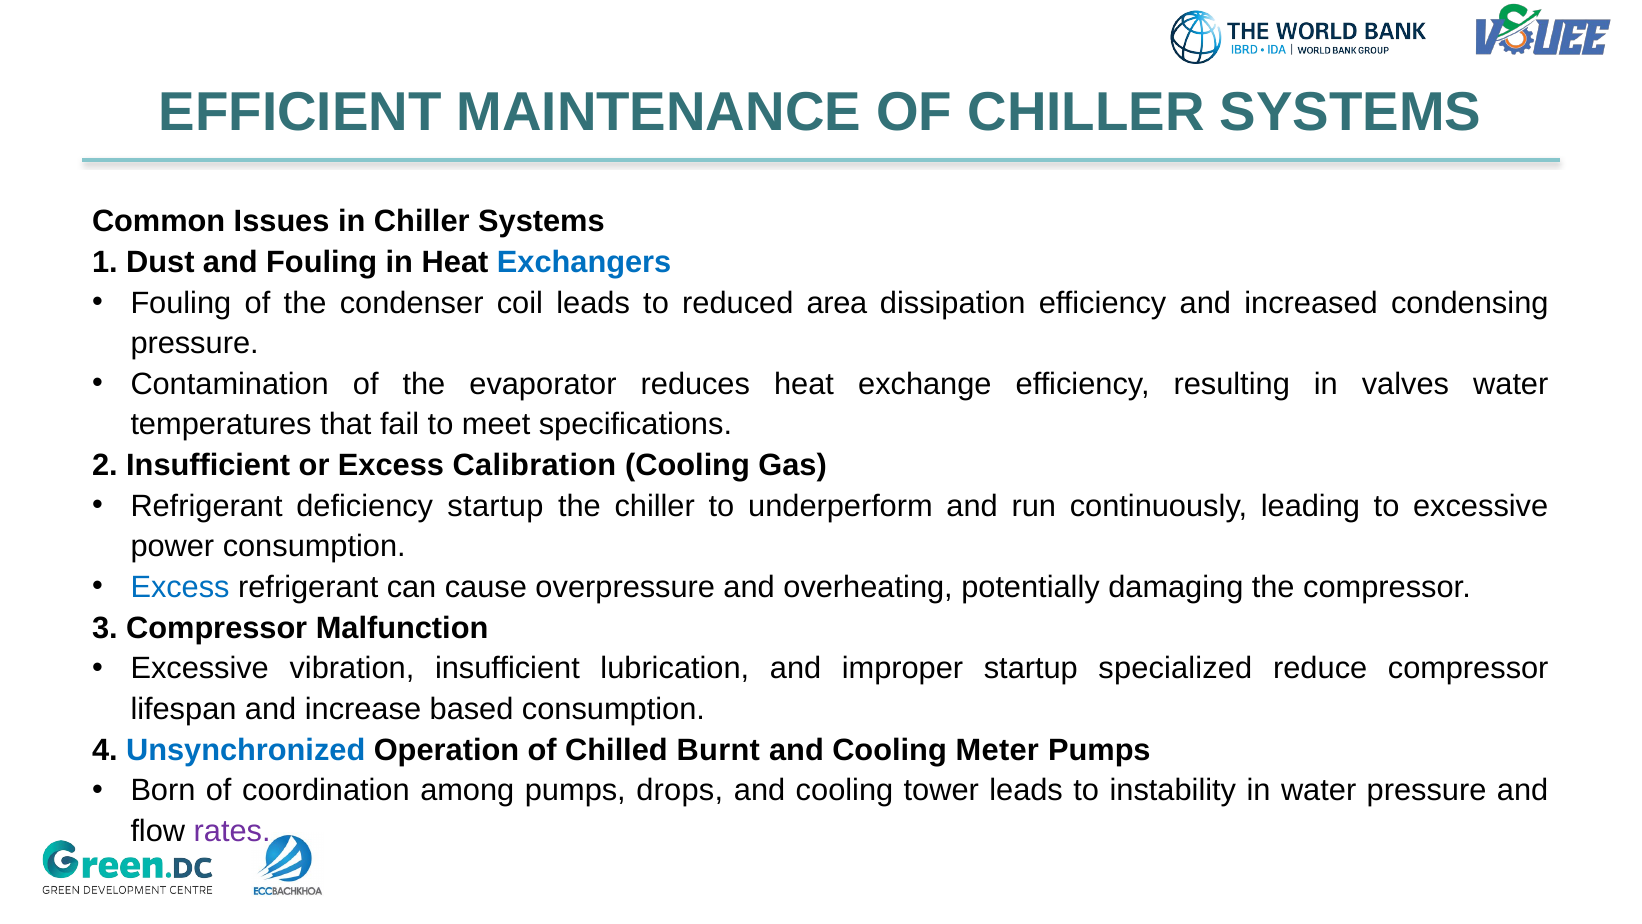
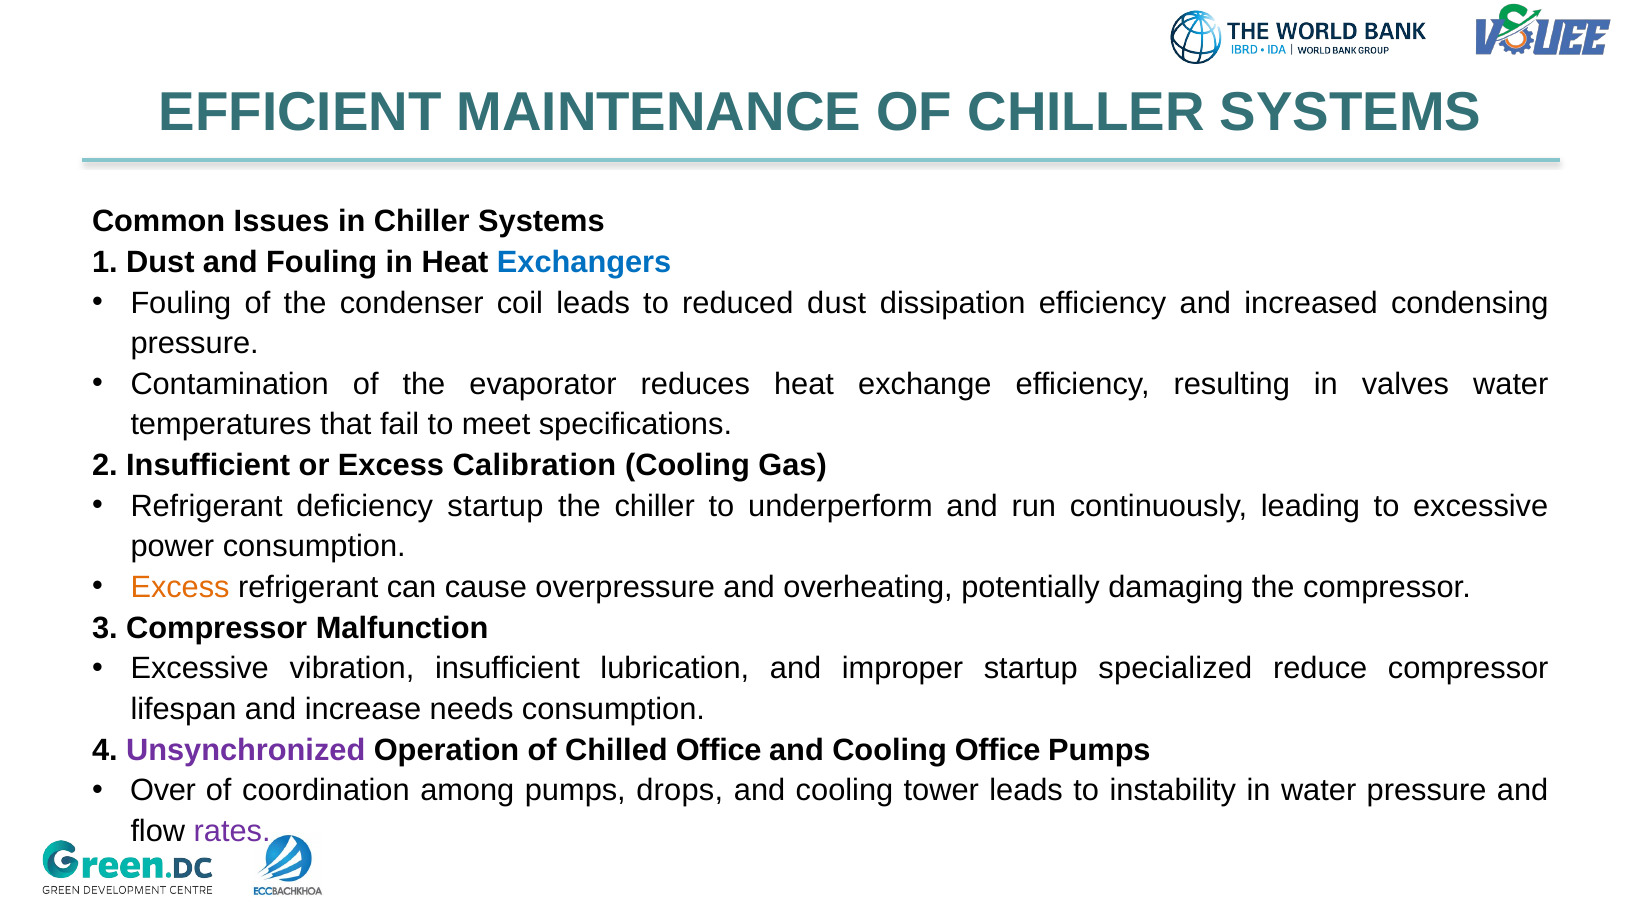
reduced area: area -> dust
Excess at (180, 587) colour: blue -> orange
based: based -> needs
Unsynchronized colour: blue -> purple
Chilled Burnt: Burnt -> Office
Cooling Meter: Meter -> Office
Born: Born -> Over
